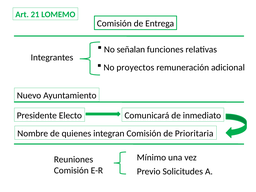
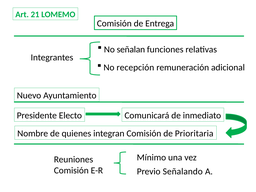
proyectos: proyectos -> recepción
Solicitudes: Solicitudes -> Señalando
